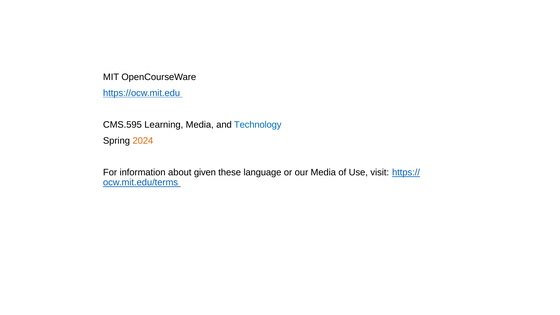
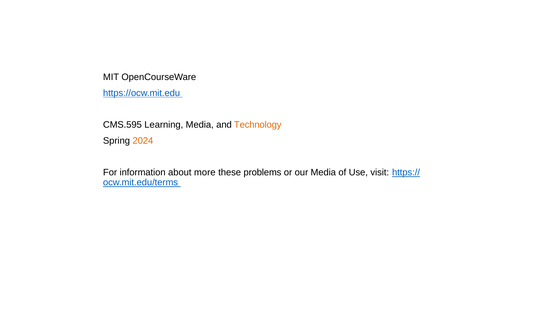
Technology colour: blue -> orange
given: given -> more
language: language -> problems
